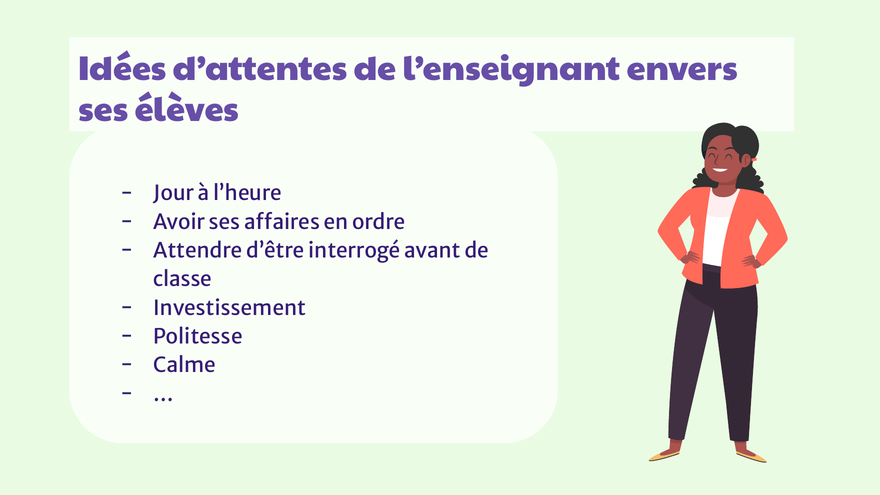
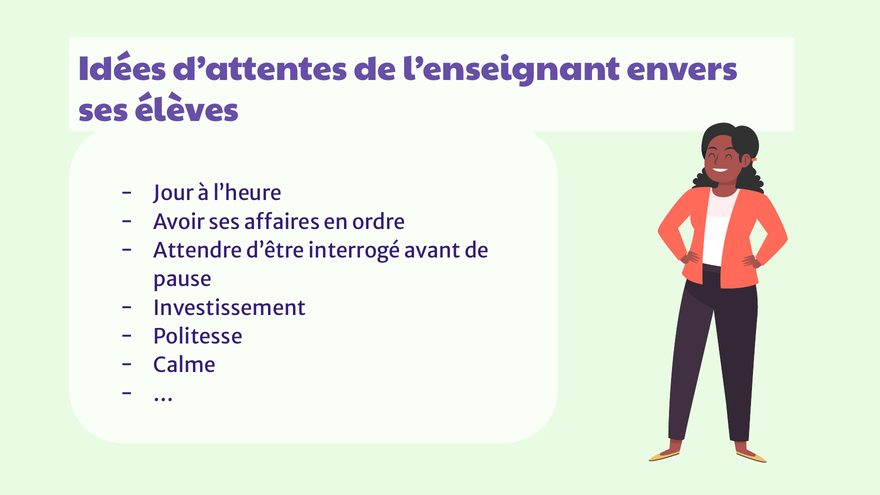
classe: classe -> pause
